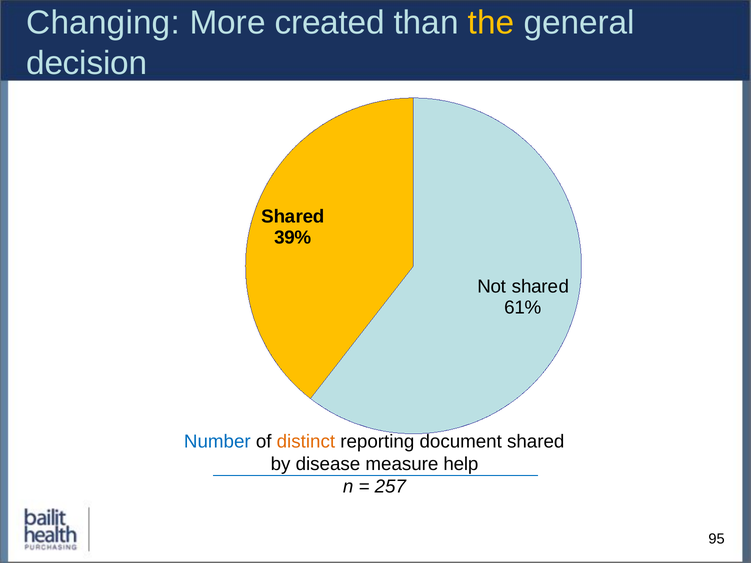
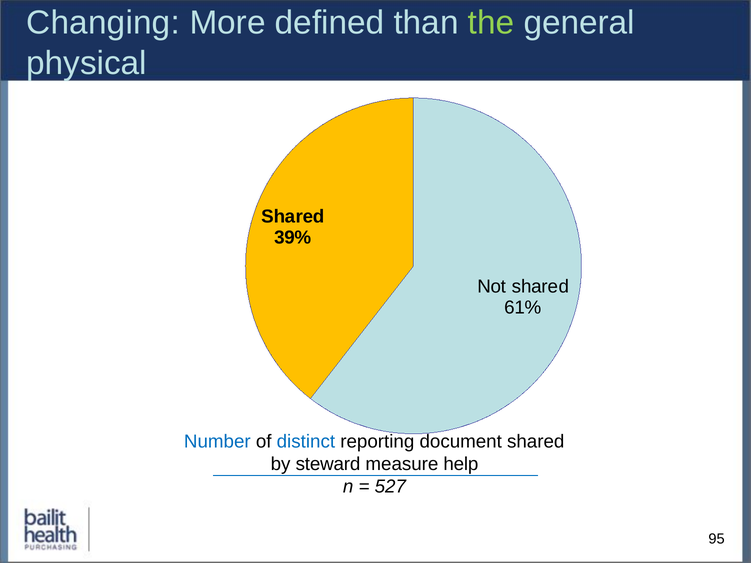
created: created -> defined
the colour: yellow -> light green
decision: decision -> physical
distinct colour: orange -> blue
disease: disease -> steward
257: 257 -> 527
